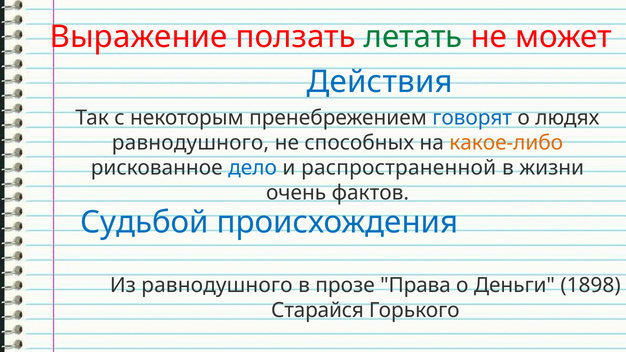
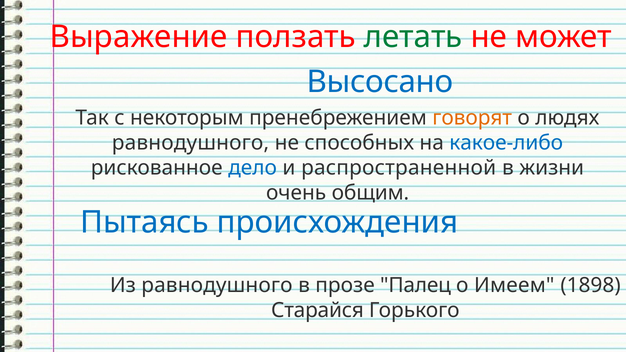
Действия: Действия -> Высосано
говорят colour: blue -> orange
какое-либо colour: orange -> blue
фактов: фактов -> общим
Судьбой: Судьбой -> Пытаясь
Права: Права -> Палец
Деньги: Деньги -> Имеем
